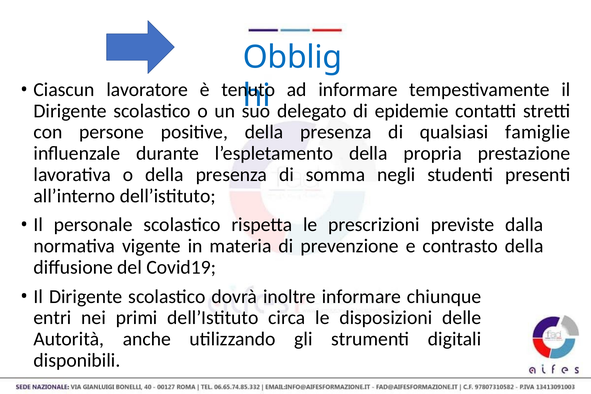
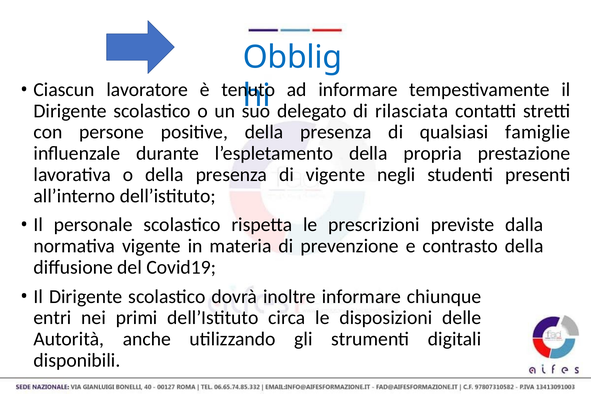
epidemie: epidemie -> rilasciata
di somma: somma -> vigente
